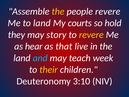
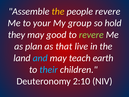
to land: land -> your
courts: courts -> group
story: story -> good
revere at (91, 35) colour: yellow -> light green
hear: hear -> plan
week: week -> earth
their colour: yellow -> light blue
3:10: 3:10 -> 2:10
